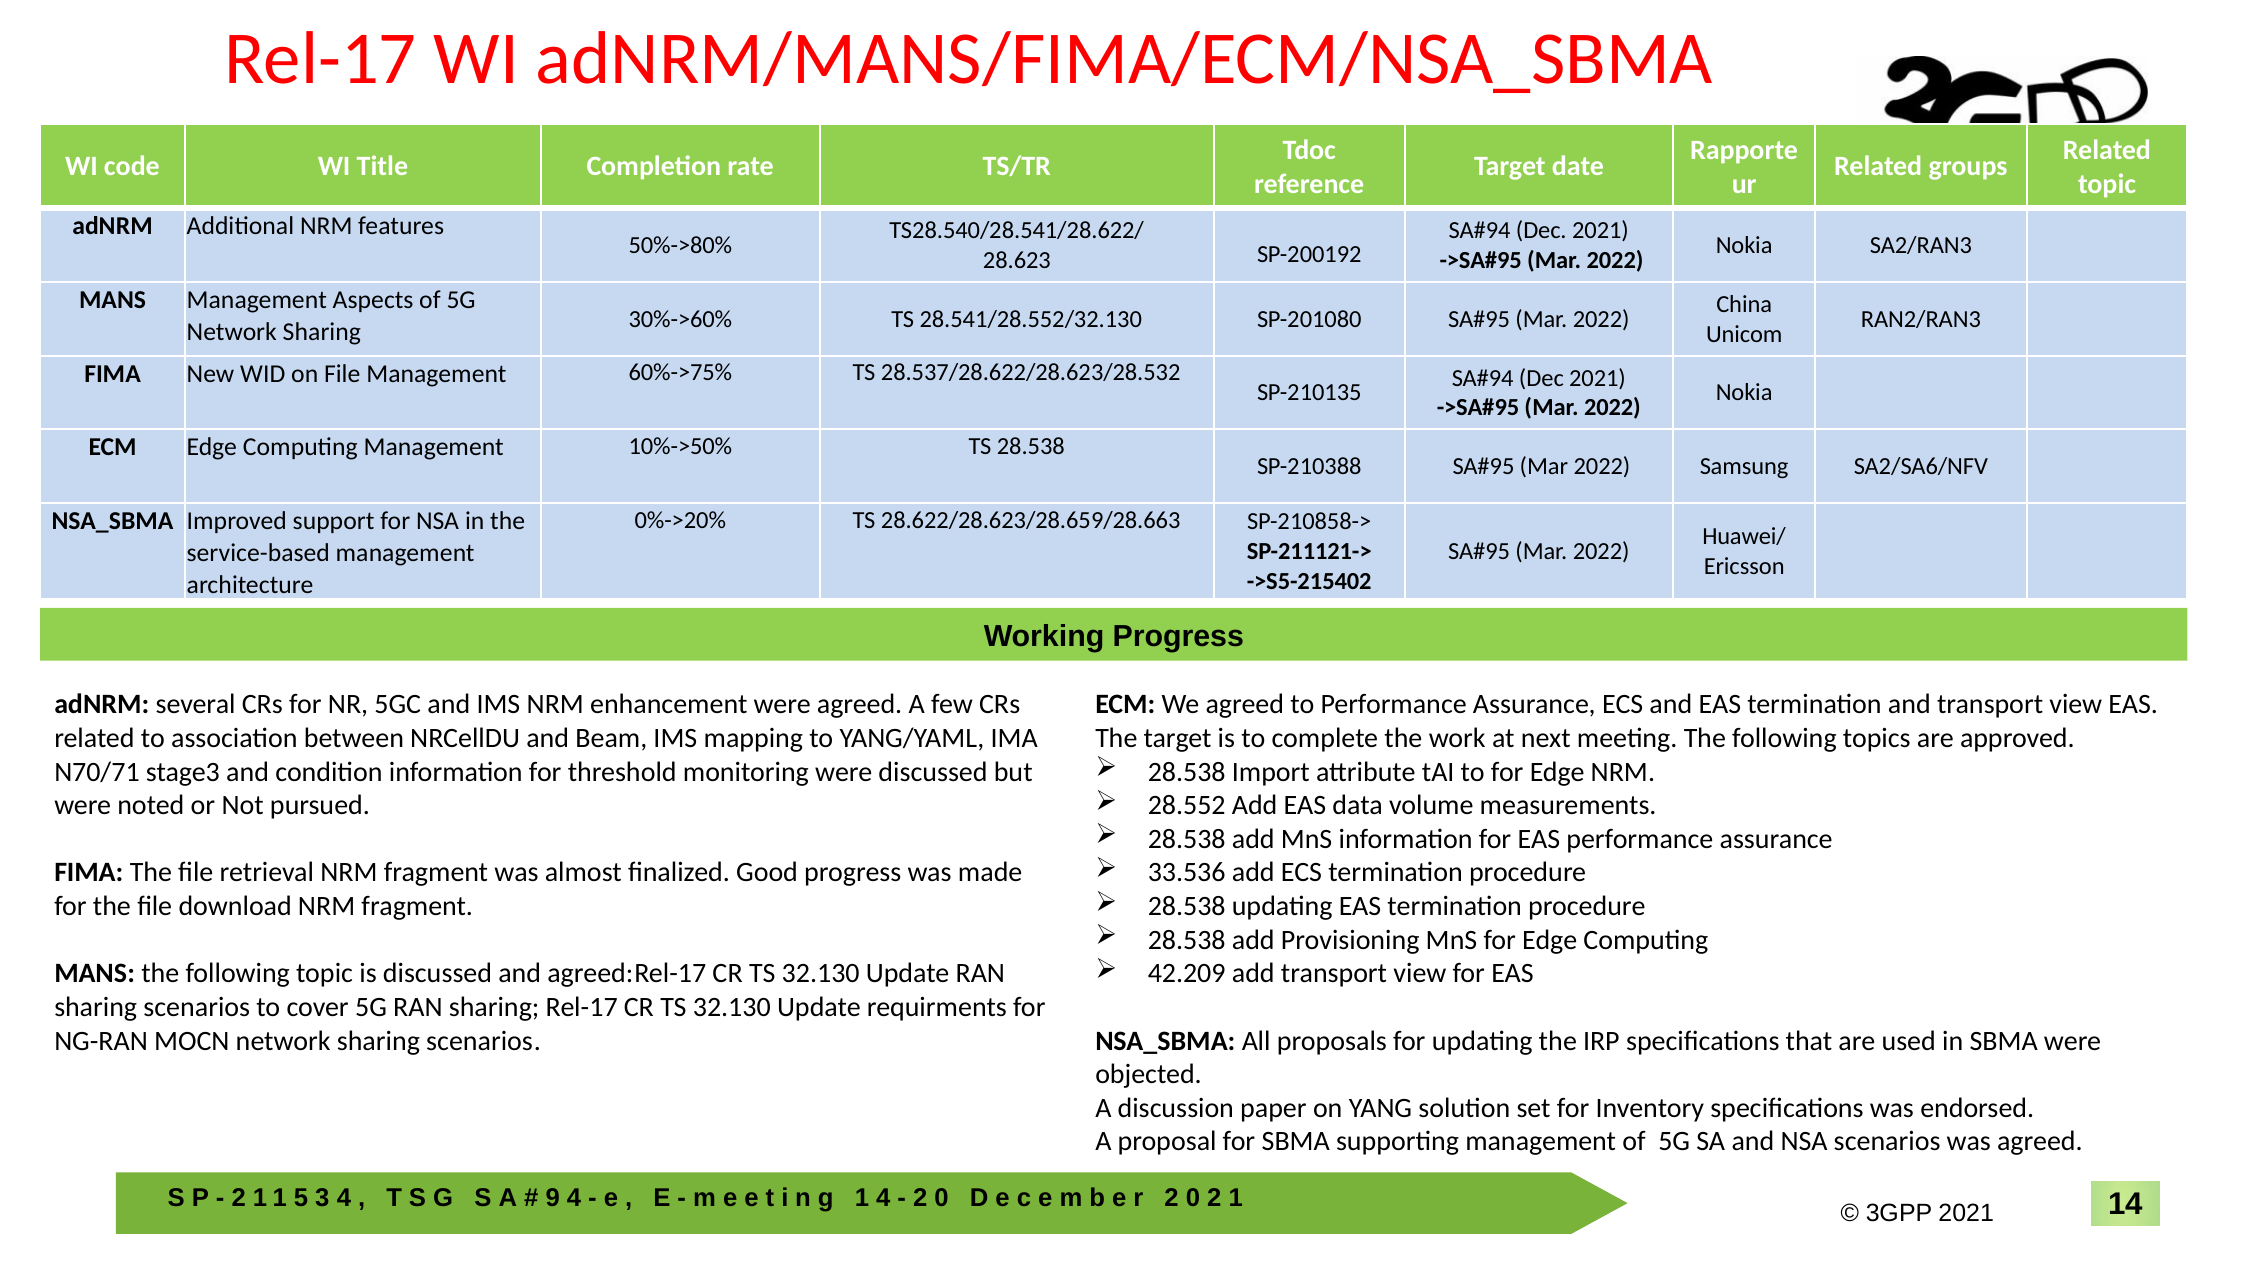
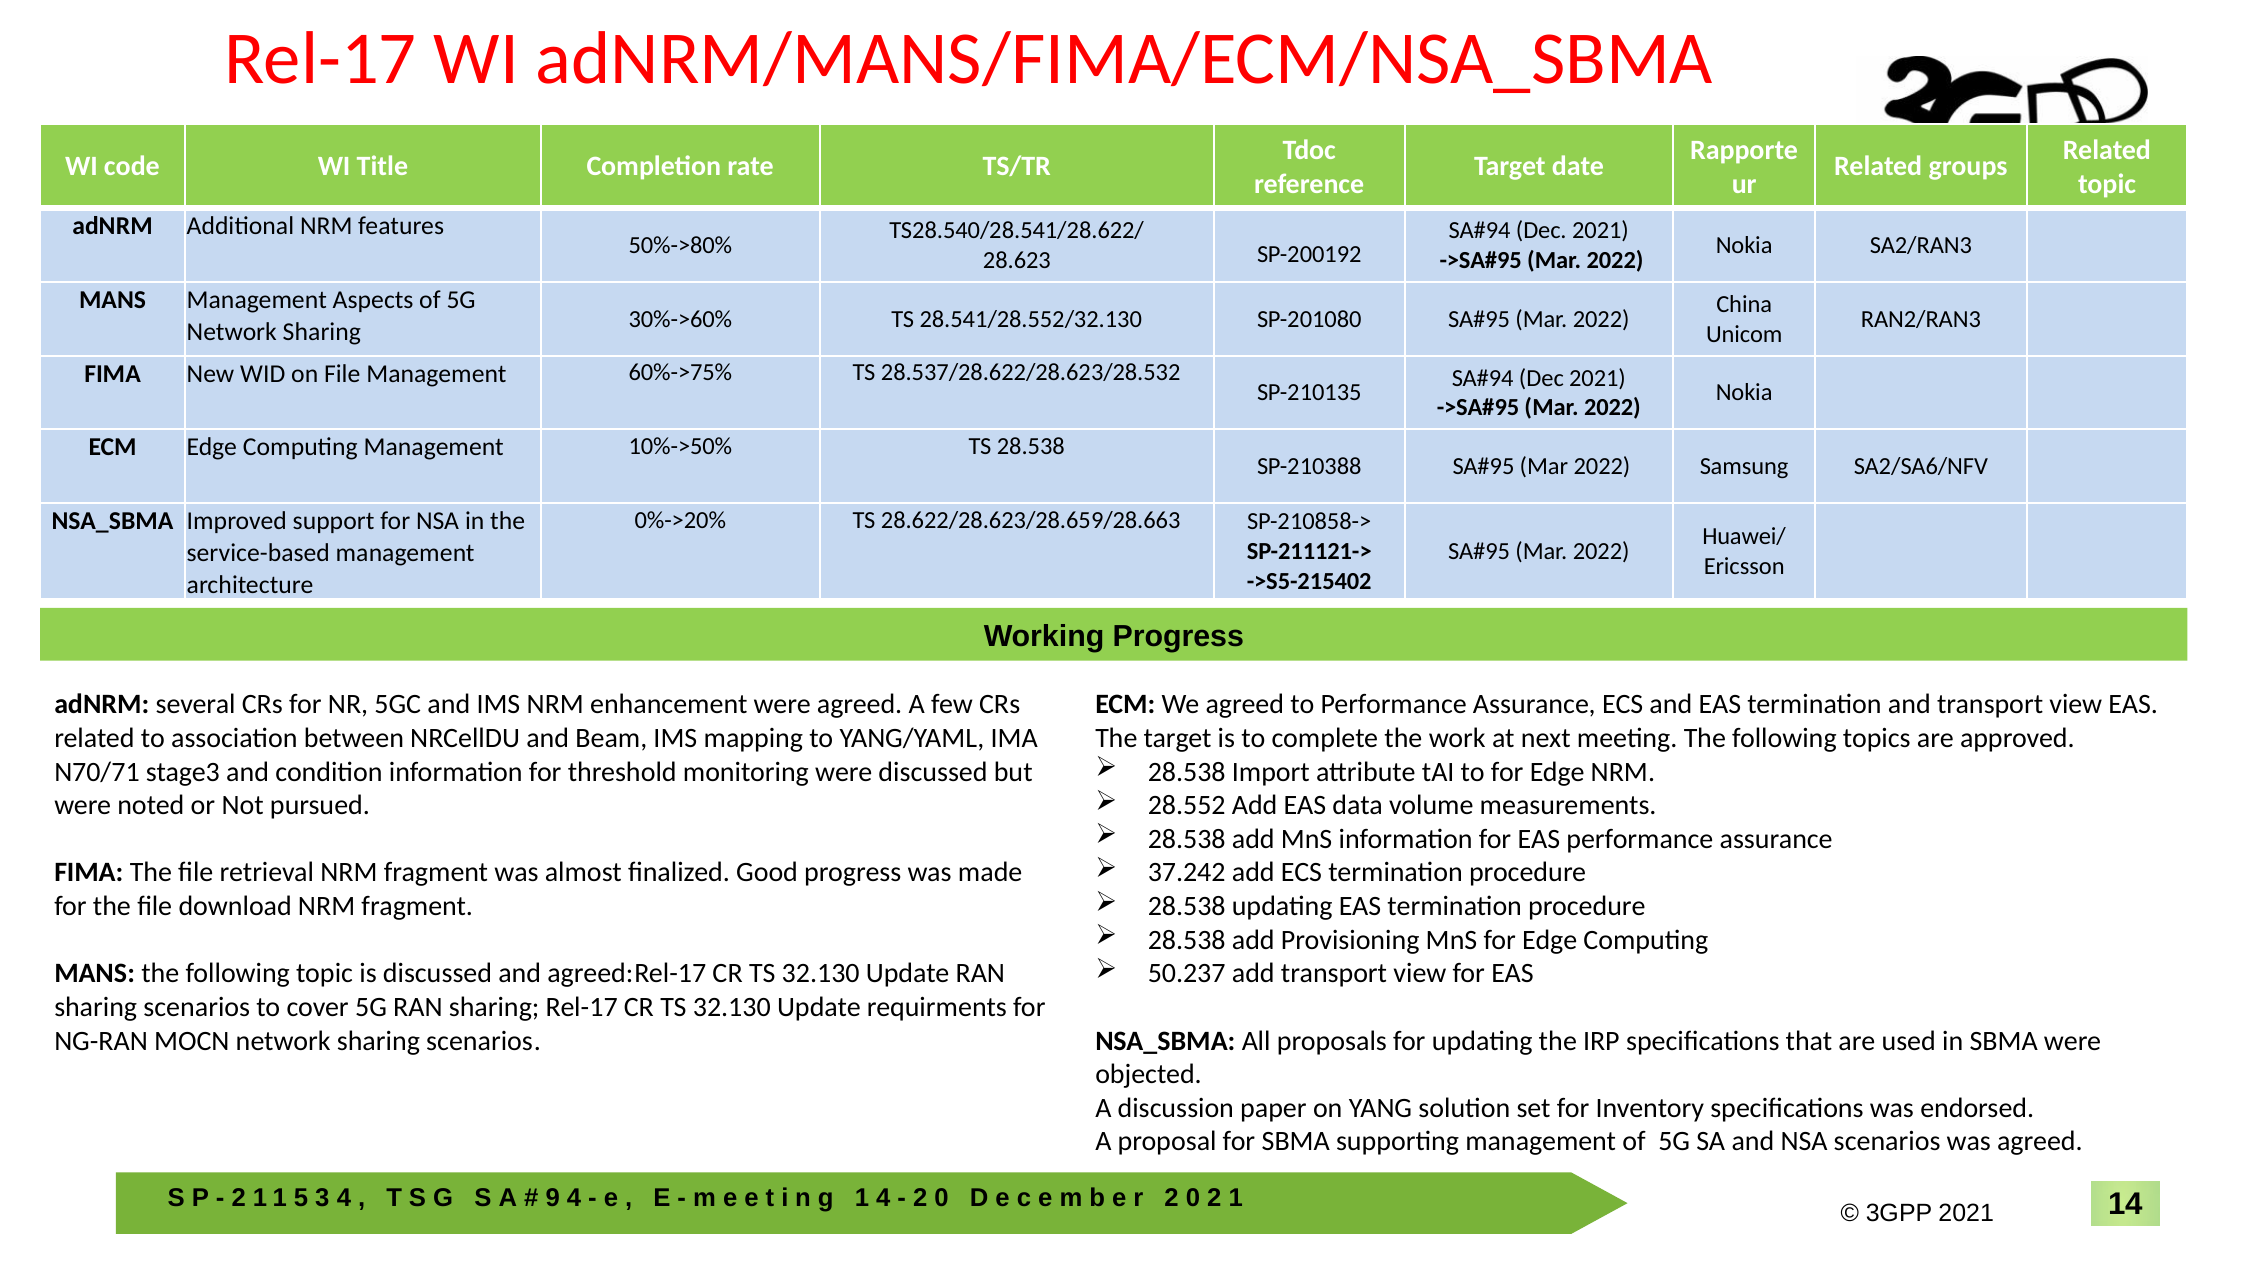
33.536: 33.536 -> 37.242
42.209: 42.209 -> 50.237
